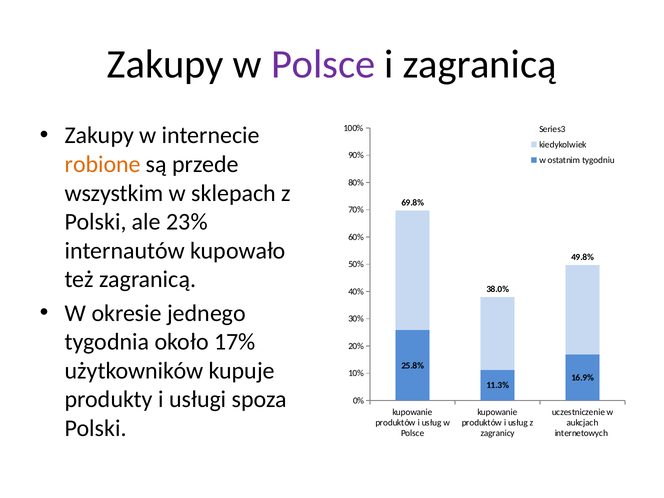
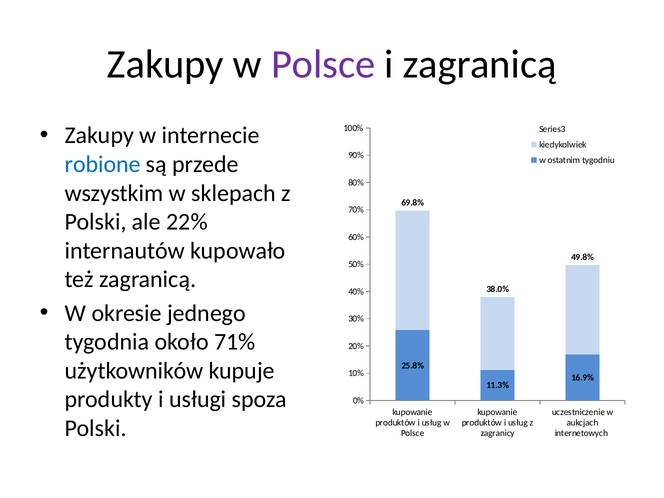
robione colour: orange -> blue
23%: 23% -> 22%
17%: 17% -> 71%
